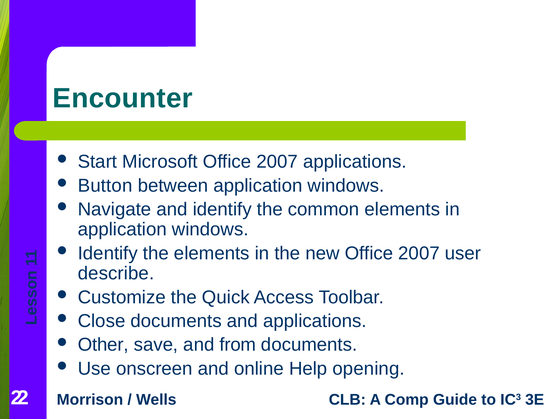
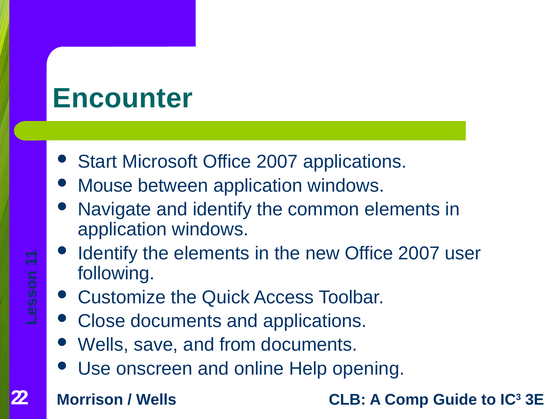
Button: Button -> Mouse
describe: describe -> following
Other at (103, 345): Other -> Wells
